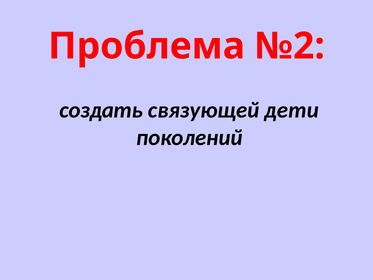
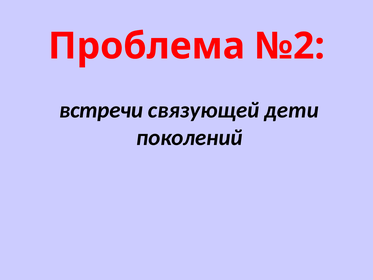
создать: создать -> встречи
